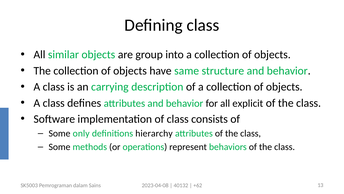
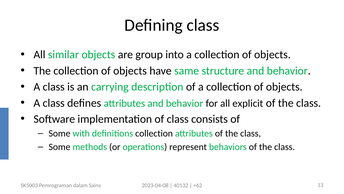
only: only -> with
definitions hierarchy: hierarchy -> collection
